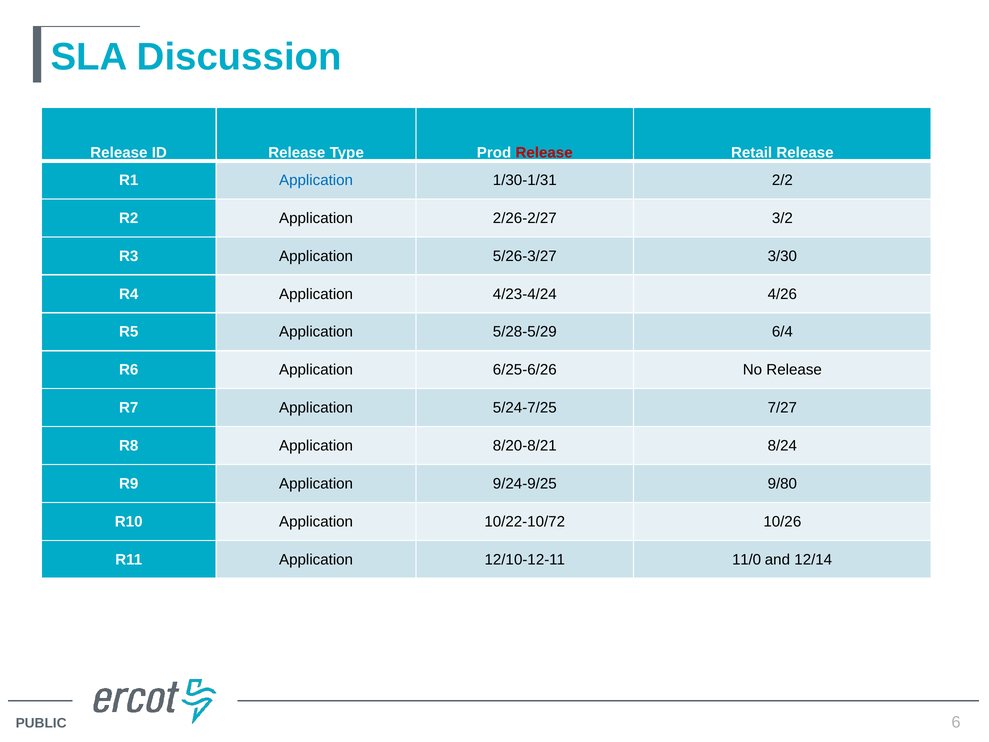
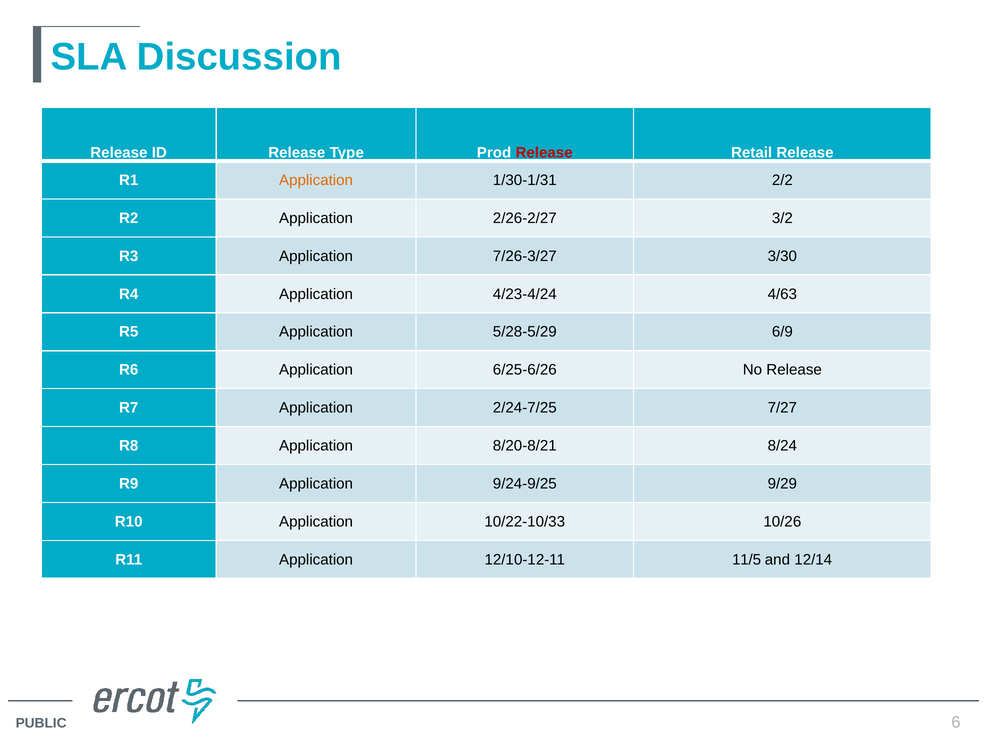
Application at (316, 180) colour: blue -> orange
5/26-3/27: 5/26-3/27 -> 7/26-3/27
4/26: 4/26 -> 4/63
6/4: 6/4 -> 6/9
5/24-7/25: 5/24-7/25 -> 2/24-7/25
9/80: 9/80 -> 9/29
10/22-10/72: 10/22-10/72 -> 10/22-10/33
11/0: 11/0 -> 11/5
